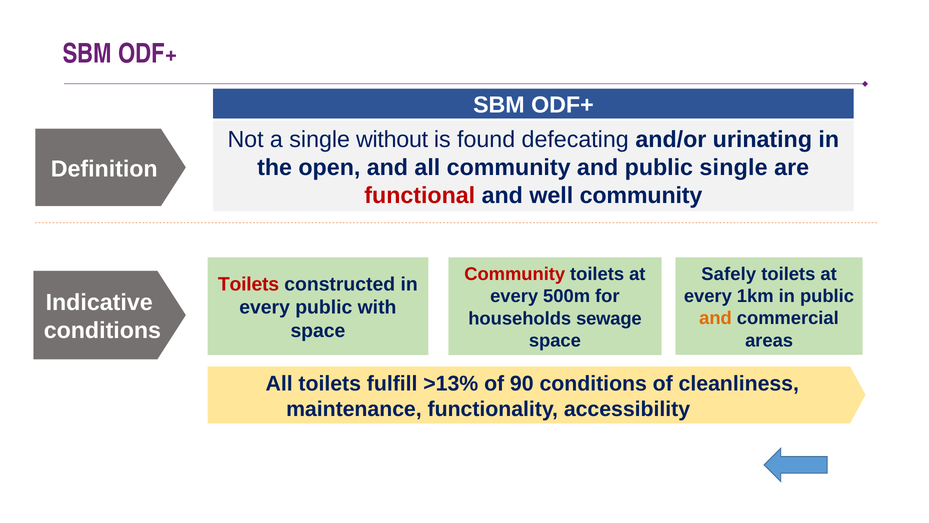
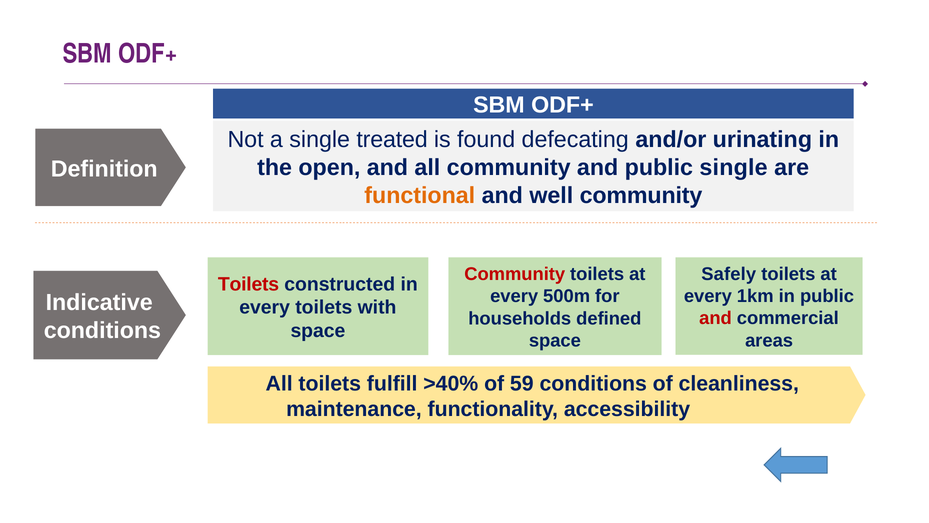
without: without -> treated
functional colour: red -> orange
every public: public -> toilets
and at (716, 318) colour: orange -> red
sewage: sewage -> defined
>13%: >13% -> >40%
90: 90 -> 59
